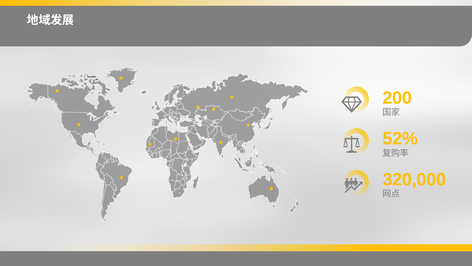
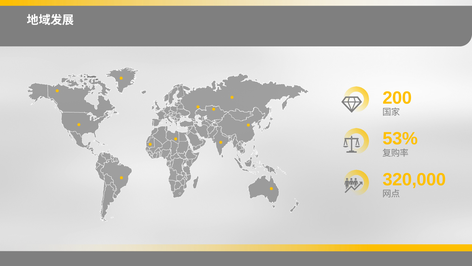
52%: 52% -> 53%
